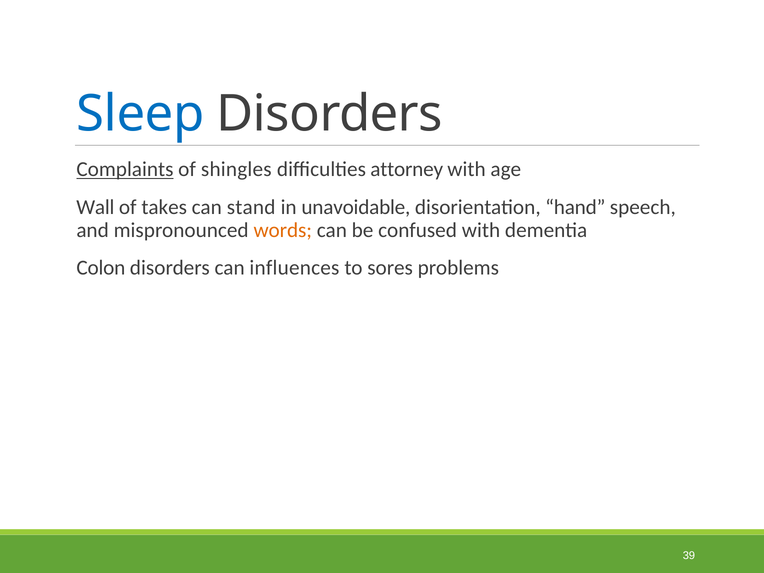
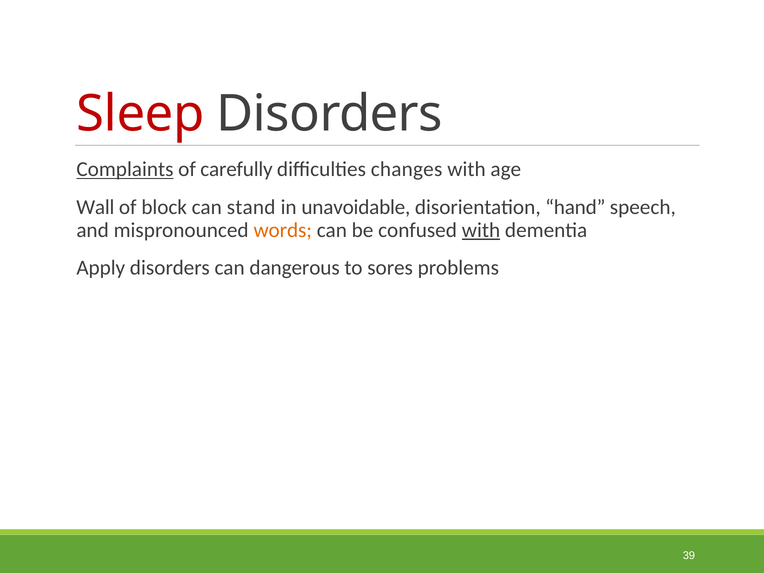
Sleep colour: blue -> red
shingles: shingles -> carefully
attorney: attorney -> changes
takes: takes -> block
with at (481, 230) underline: none -> present
Colon: Colon -> Apply
influences: influences -> dangerous
